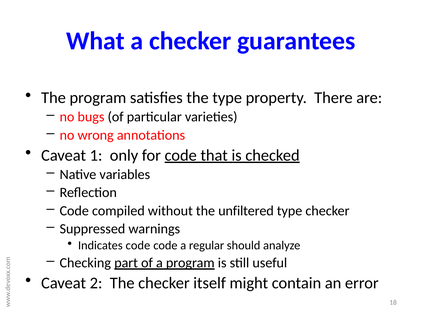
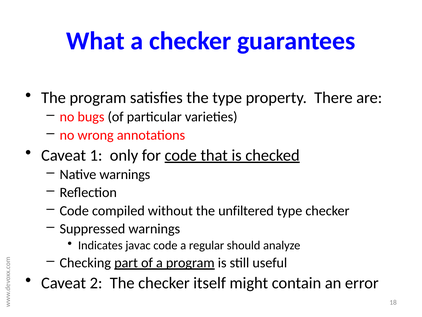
Native variables: variables -> warnings
Indicates code: code -> javac
